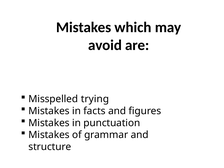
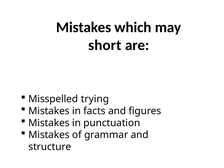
avoid: avoid -> short
